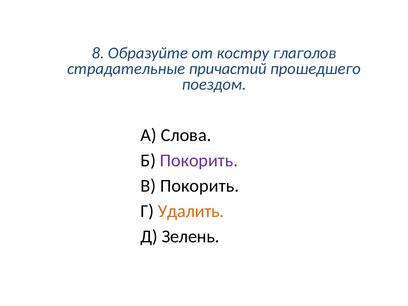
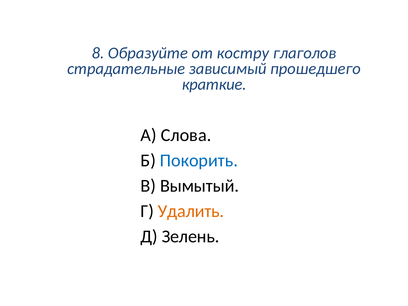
причастий: причастий -> зависимый
поездом: поездом -> краткие
Покорить at (199, 160) colour: purple -> blue
В Покорить: Покорить -> Вымытый
